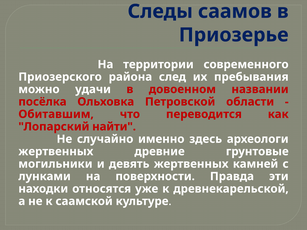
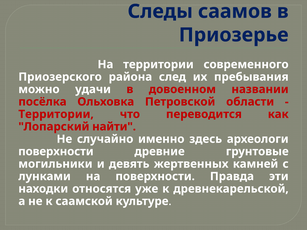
Обитавшим at (56, 114): Обитавшим -> Территории
жертвенных at (56, 152): жертвенных -> поверхности
